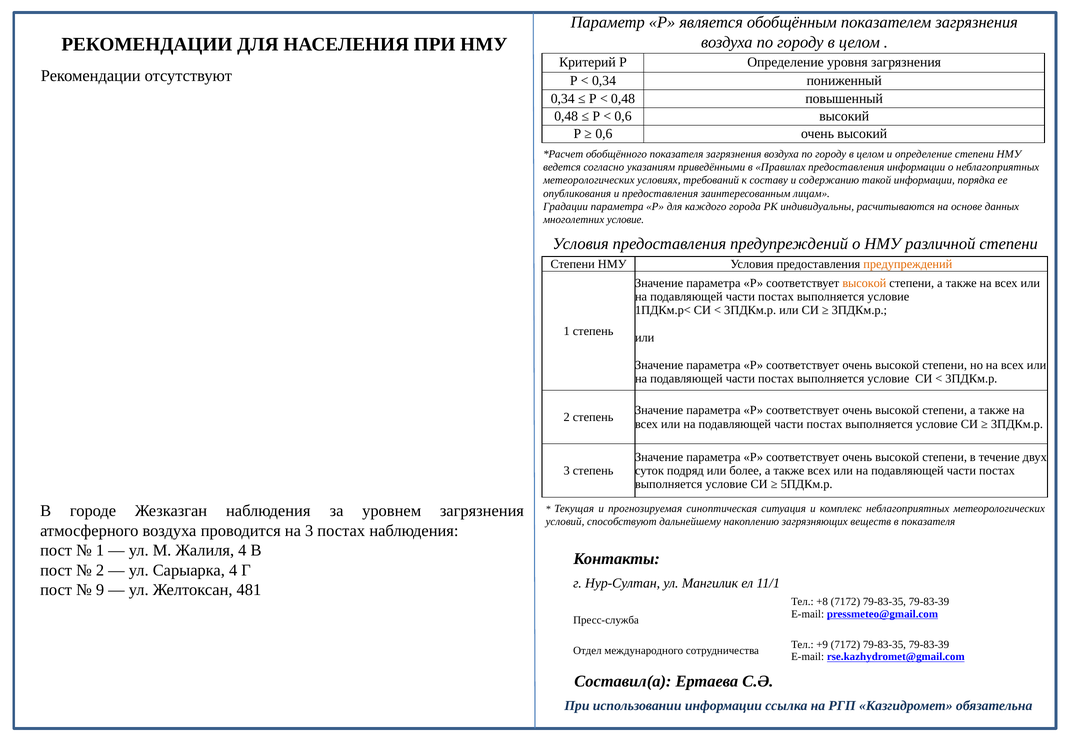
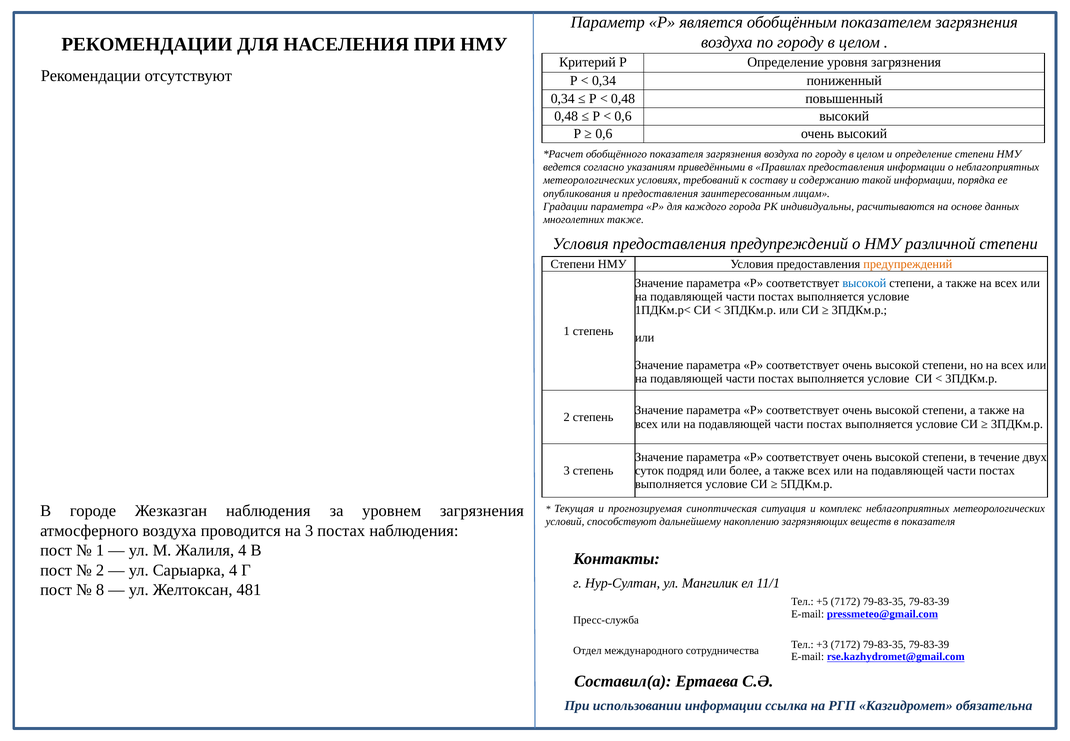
многолетних условие: условие -> также
высокой at (864, 283) colour: orange -> blue
9: 9 -> 8
+8: +8 -> +5
+9: +9 -> +3
